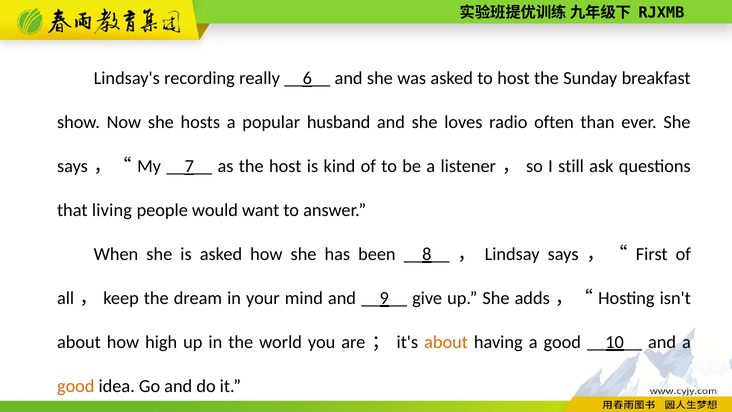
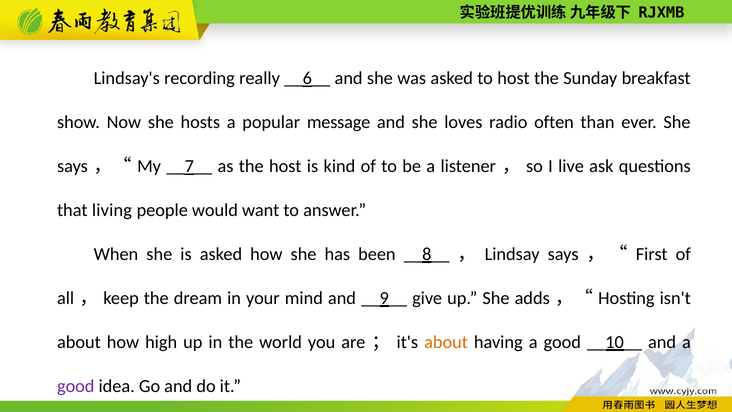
husband: husband -> message
still: still -> live
good at (76, 386) colour: orange -> purple
